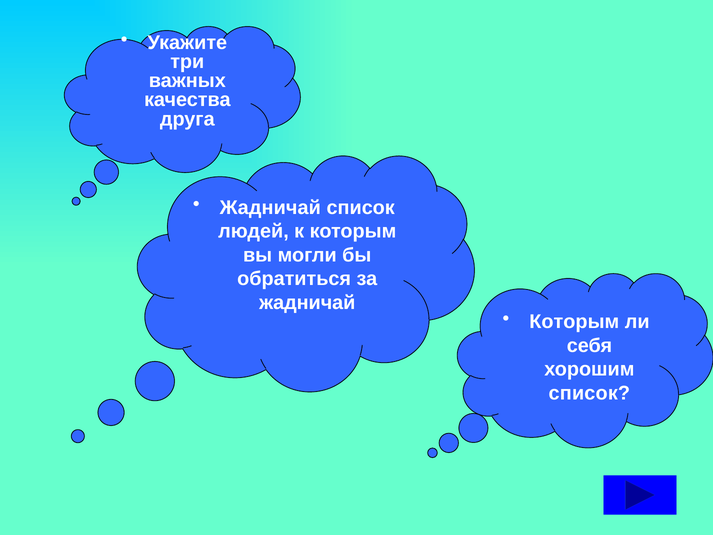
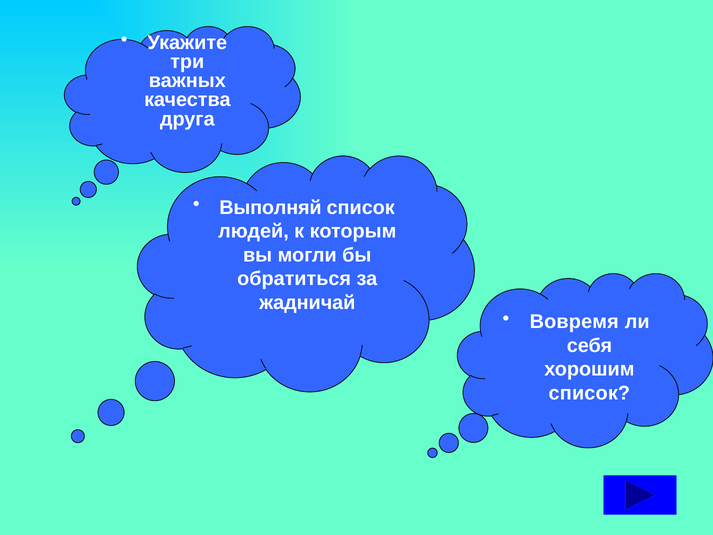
Жадничай at (270, 207): Жадничай -> Выполняй
Которым at (574, 322): Которым -> Вовремя
